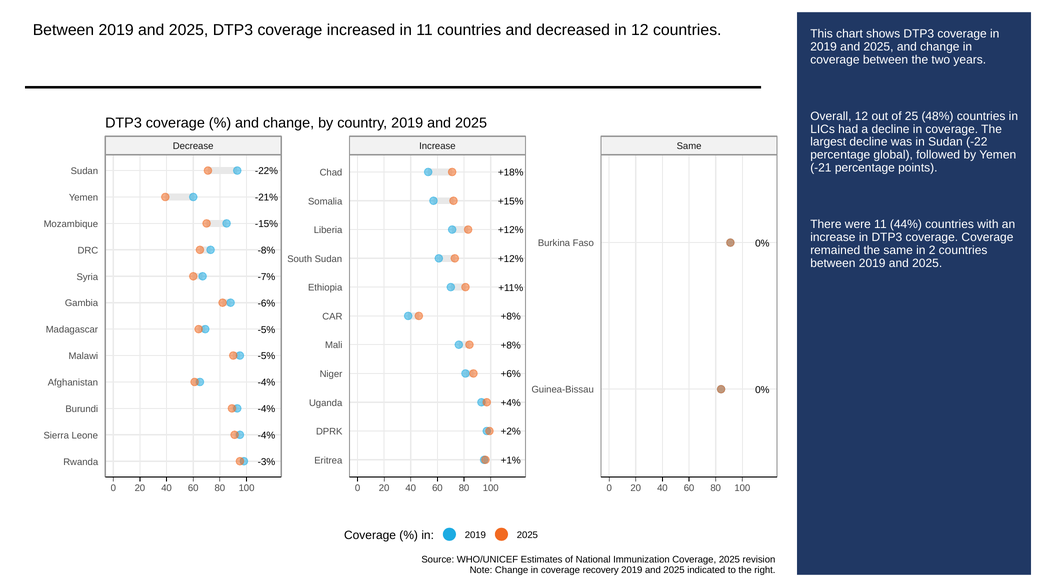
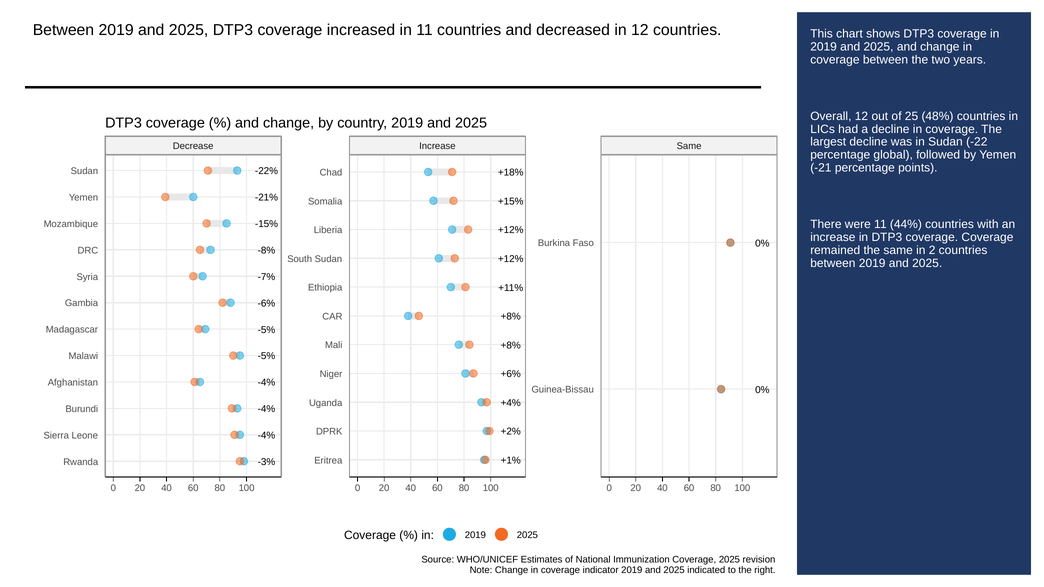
recovery: recovery -> indicator
